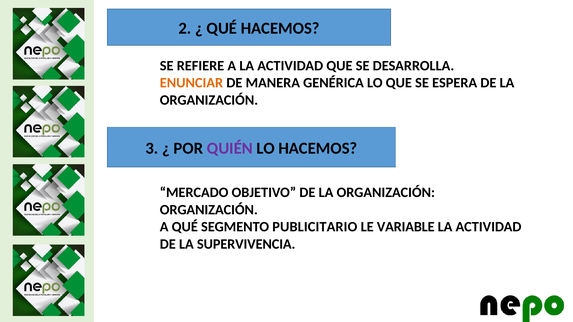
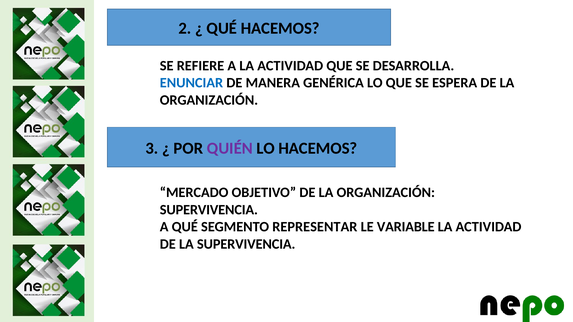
ENUNCIAR colour: orange -> blue
ORGANIZACIÓN at (209, 210): ORGANIZACIÓN -> SUPERVIVENCIA
PUBLICITARIO: PUBLICITARIO -> REPRESENTAR
